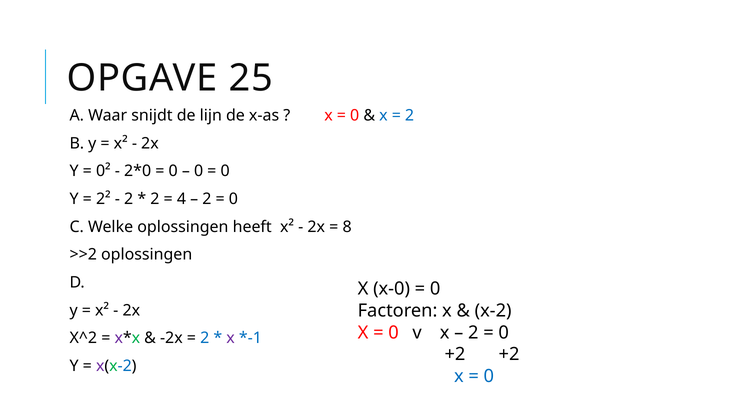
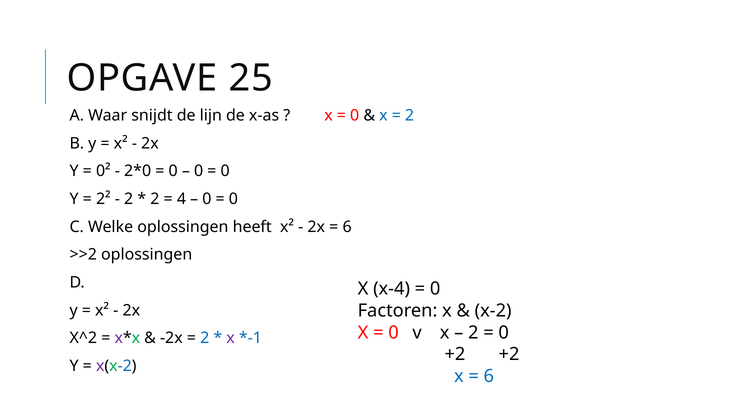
2 at (207, 199): 2 -> 0
8 at (347, 227): 8 -> 6
x-0: x-0 -> x-4
0 at (489, 377): 0 -> 6
